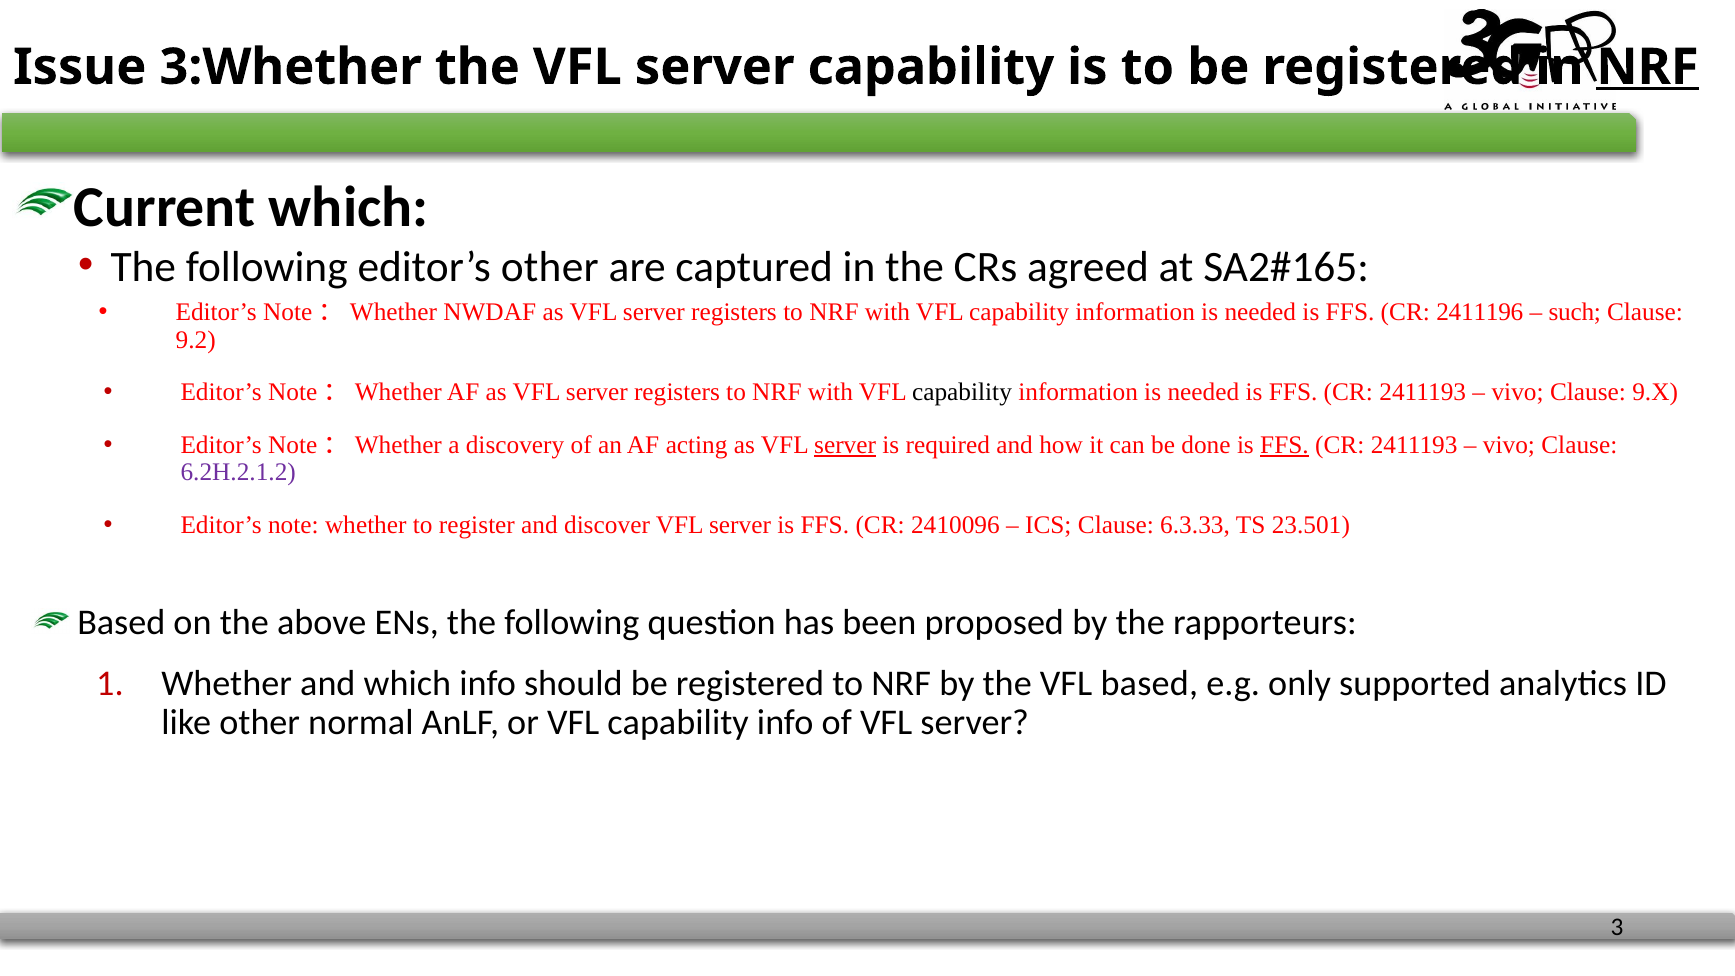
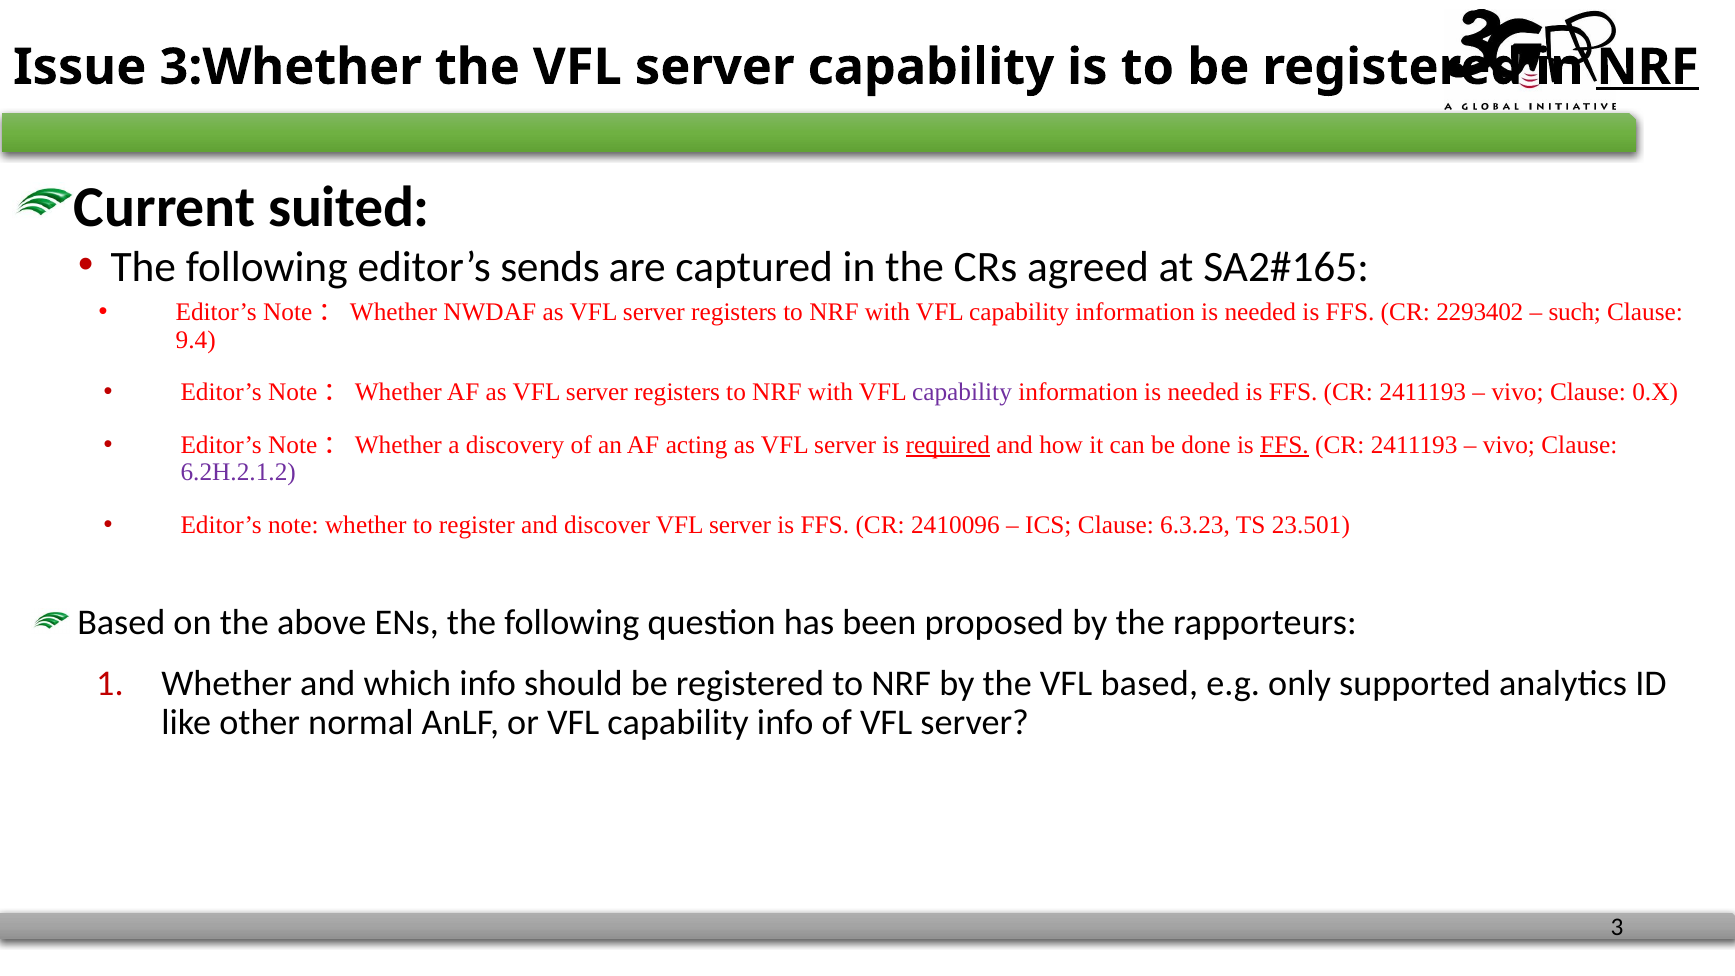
Current which: which -> suited
editor’s other: other -> sends
2411196: 2411196 -> 2293402
9.2: 9.2 -> 9.4
capability at (962, 392) colour: black -> purple
9.X: 9.X -> 0.X
server at (845, 445) underline: present -> none
required underline: none -> present
6.3.33: 6.3.33 -> 6.3.23
